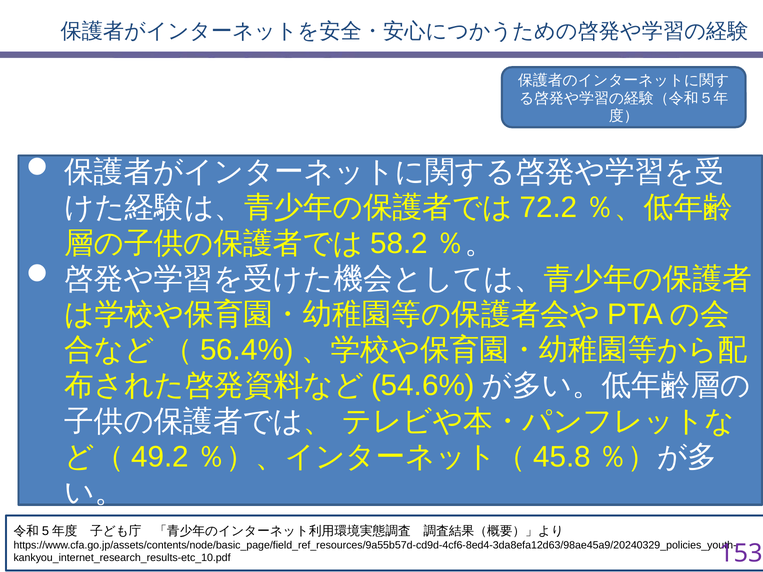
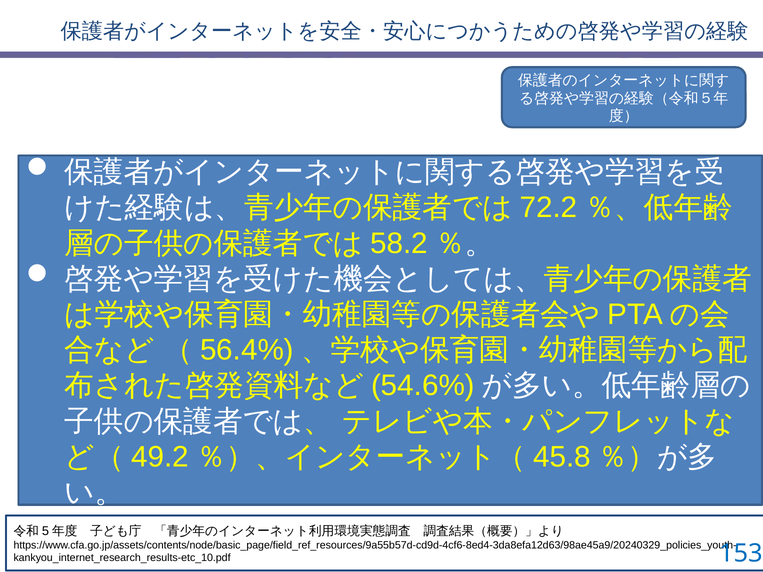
153 colour: purple -> blue
